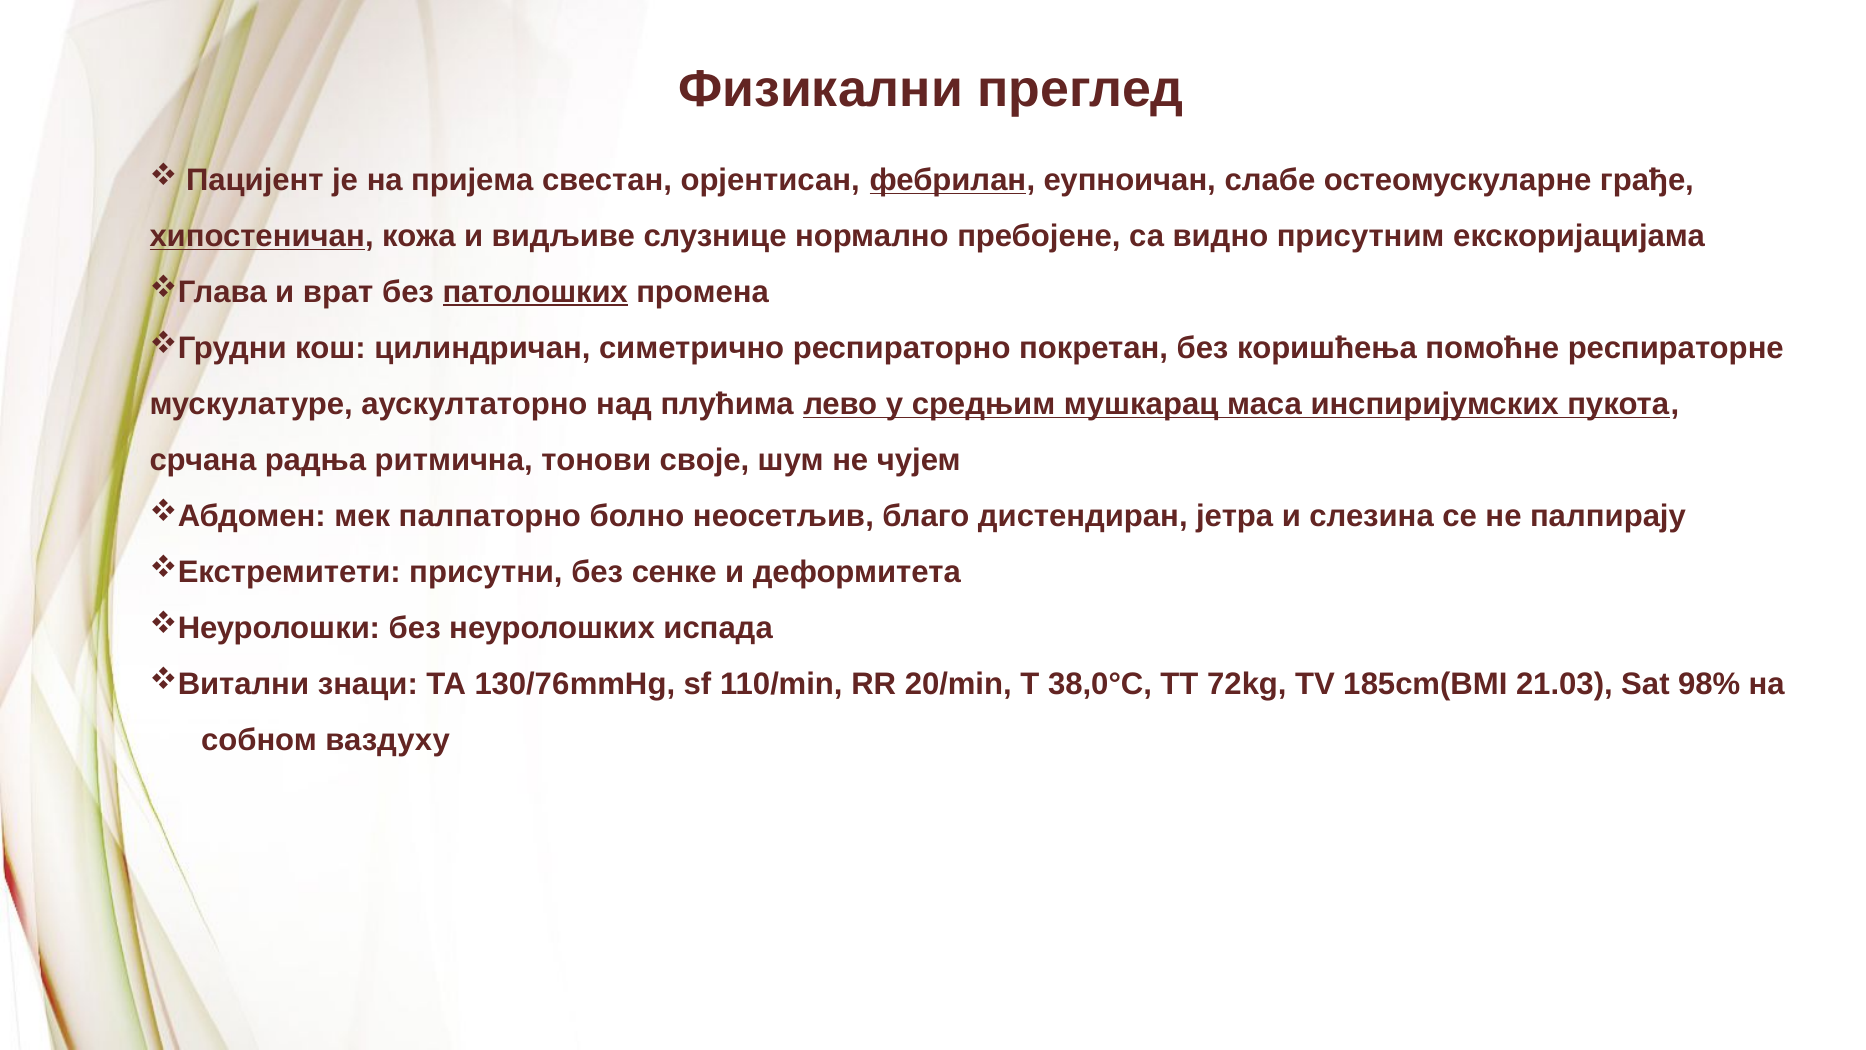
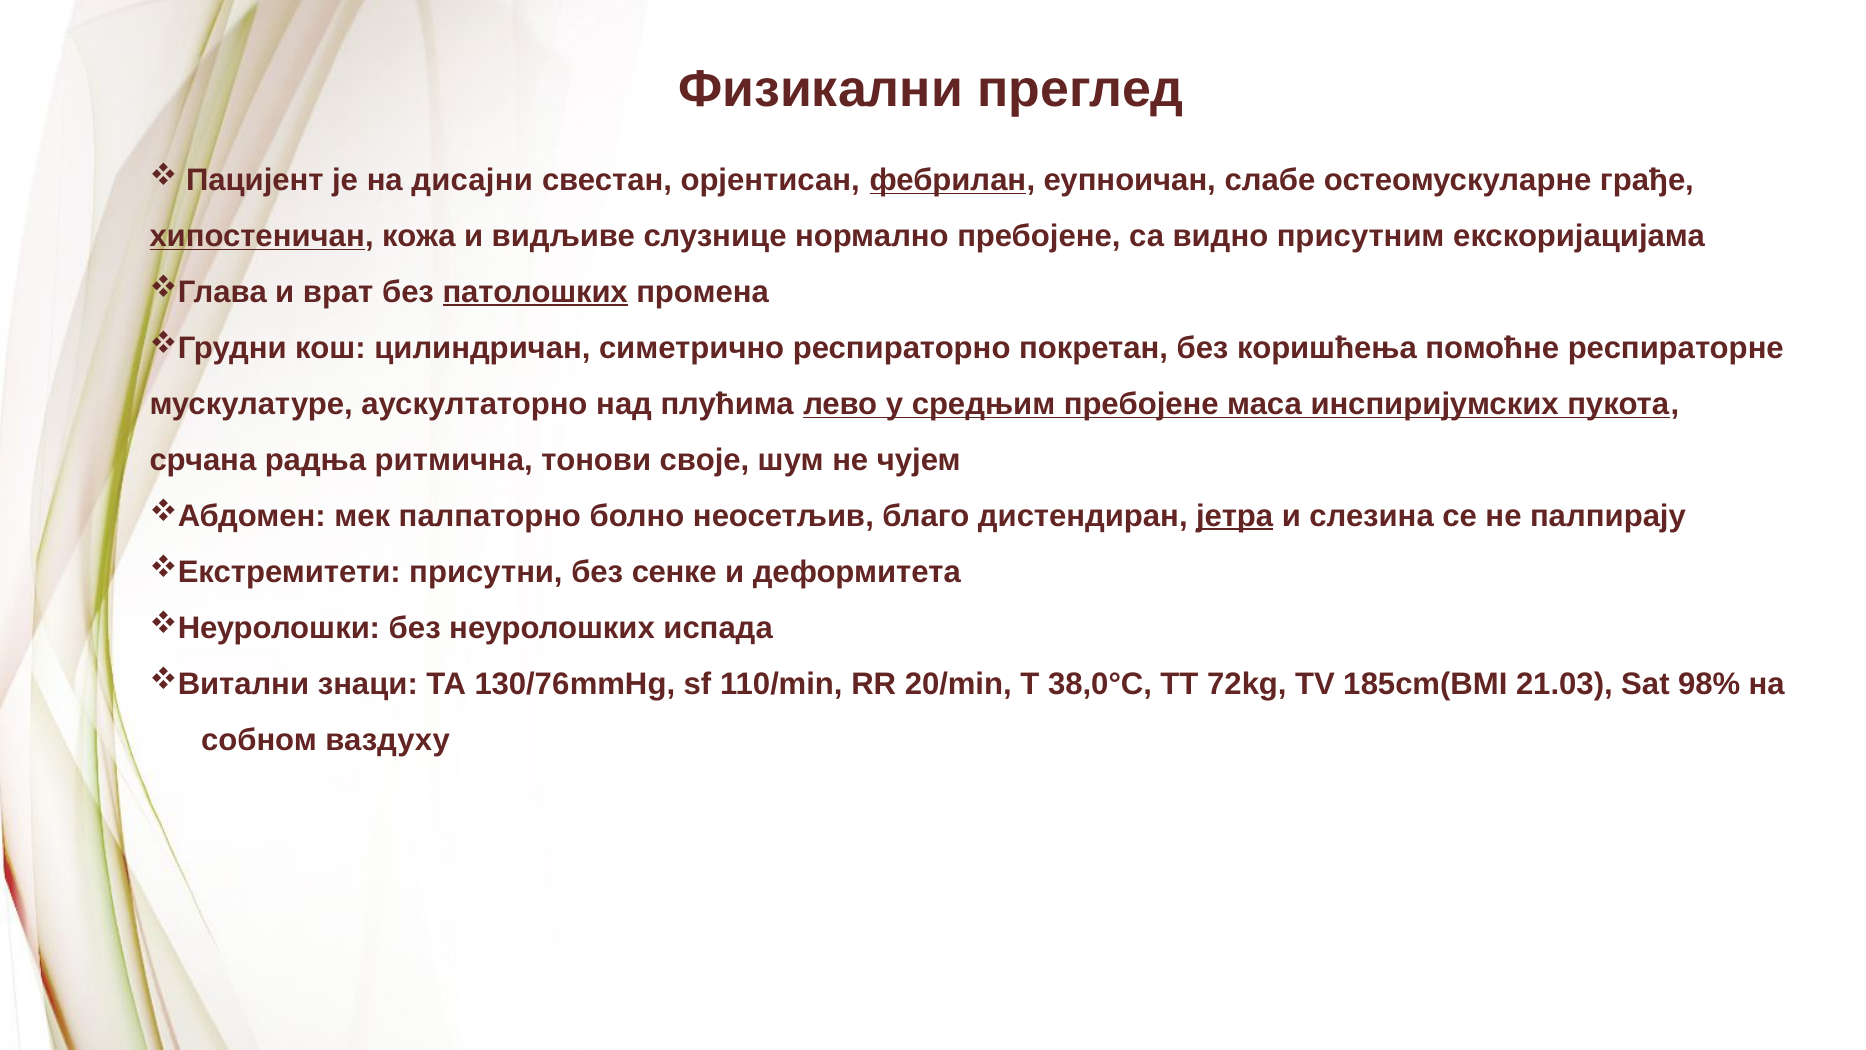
пријема: пријема -> дисајни
средњим мушкарац: мушкарац -> пребојене
јетра underline: none -> present
